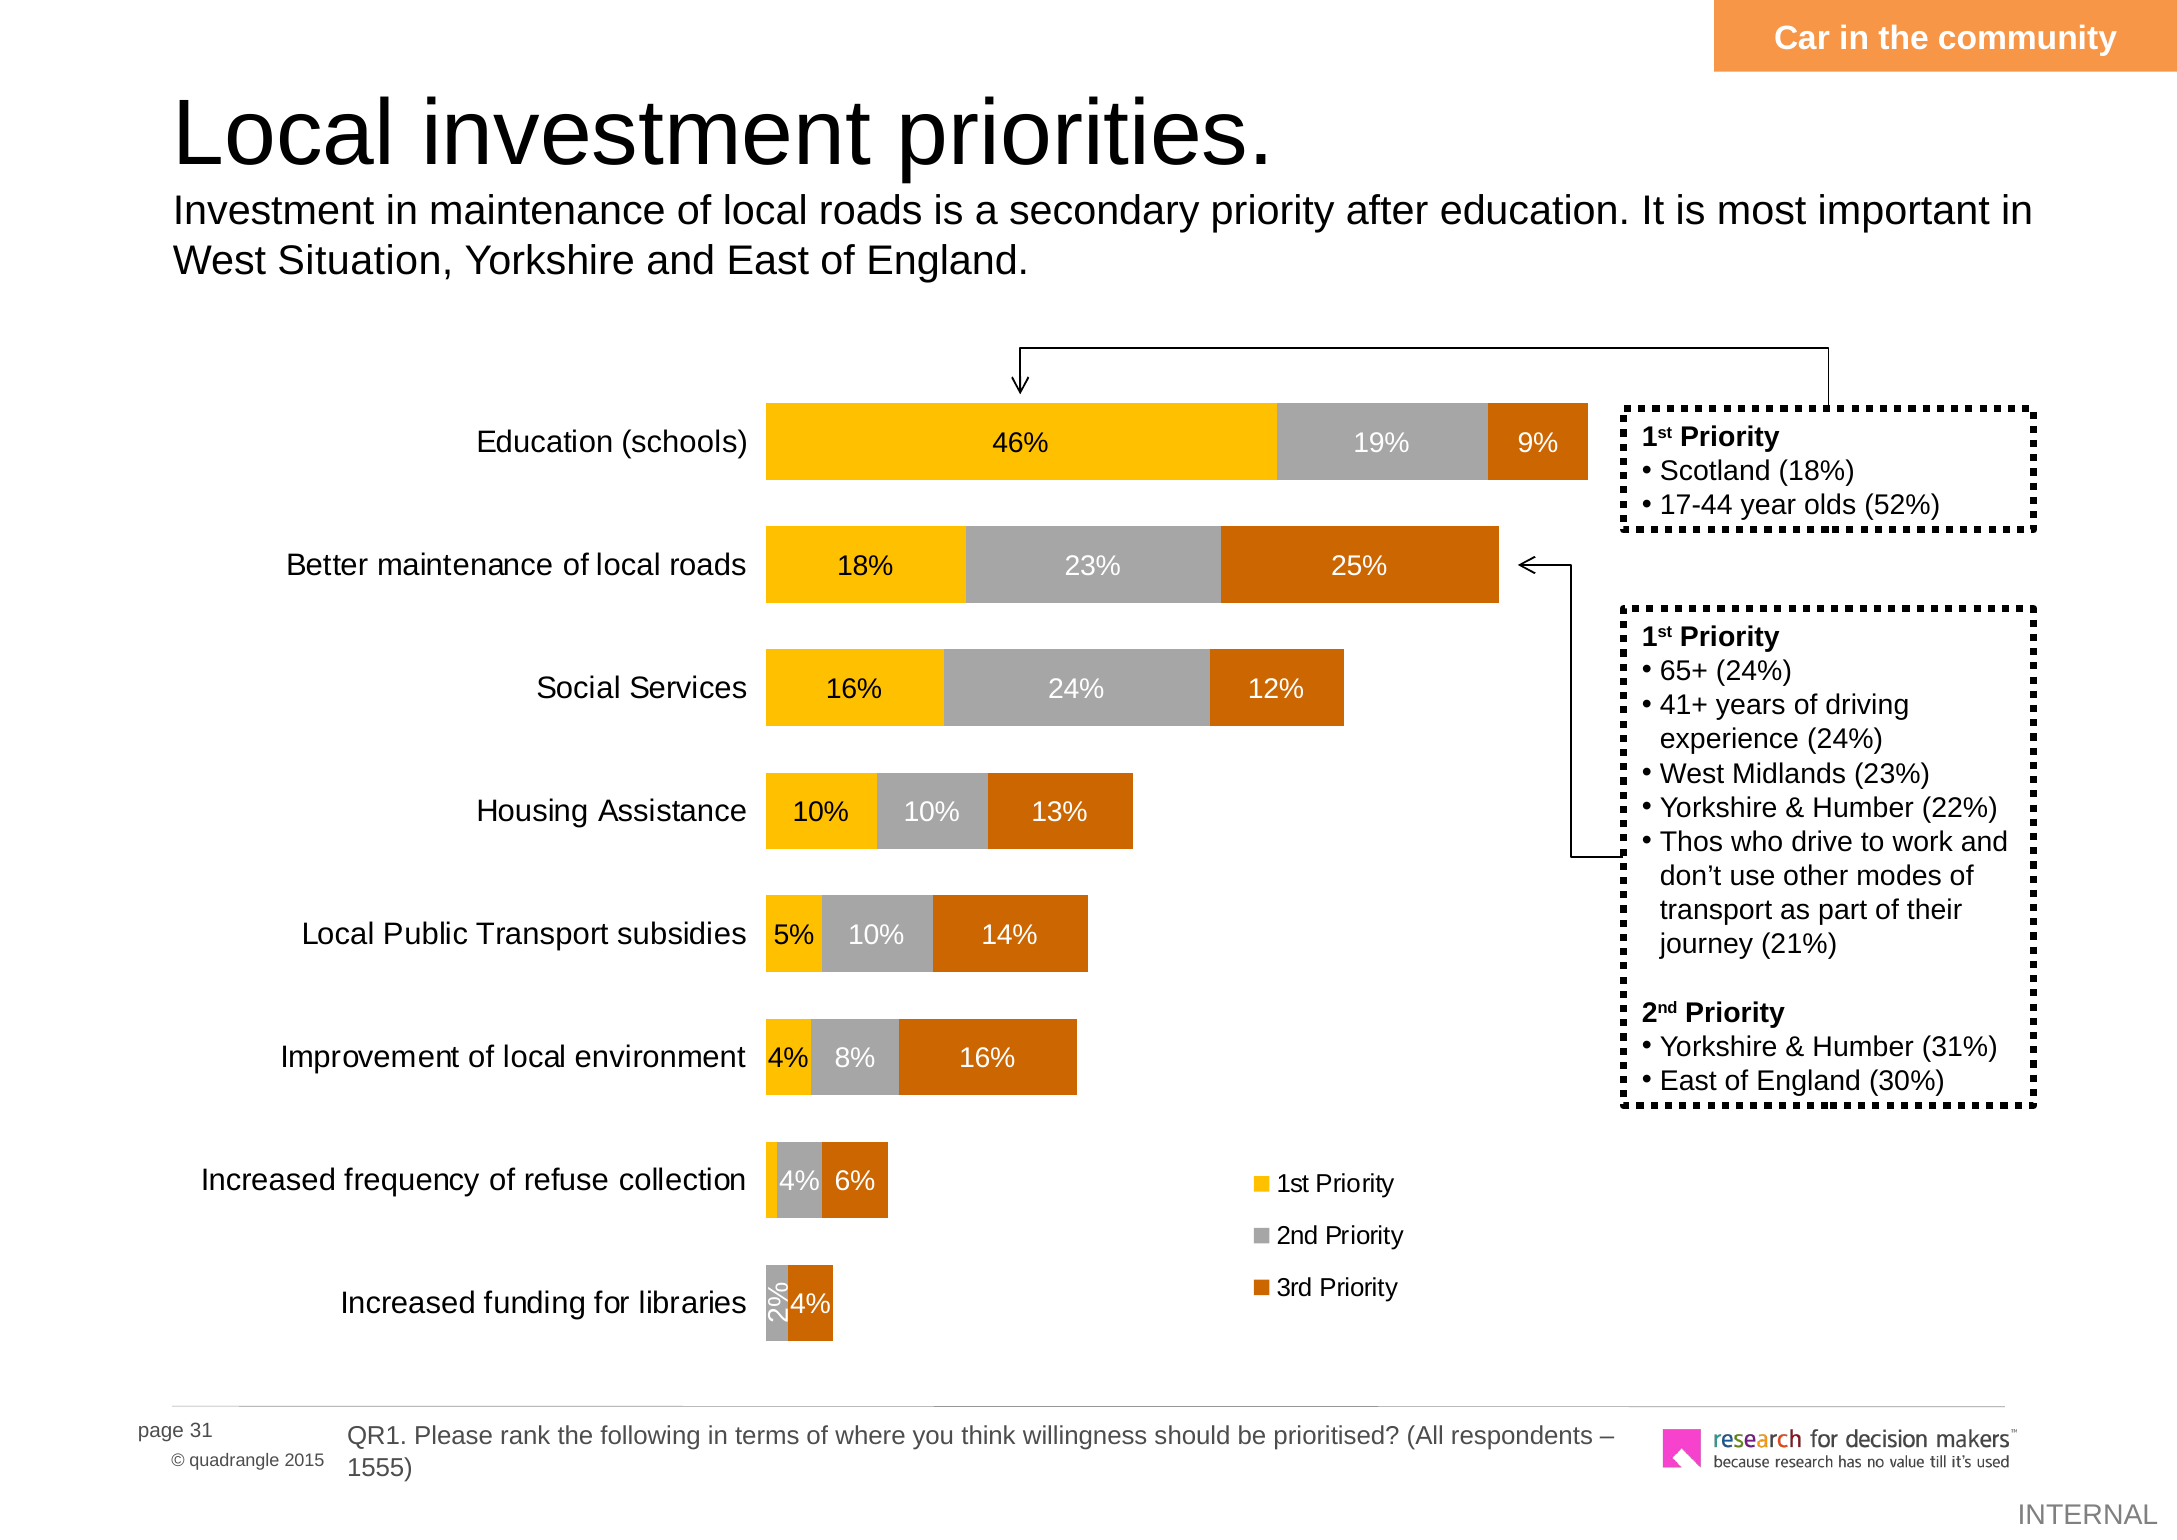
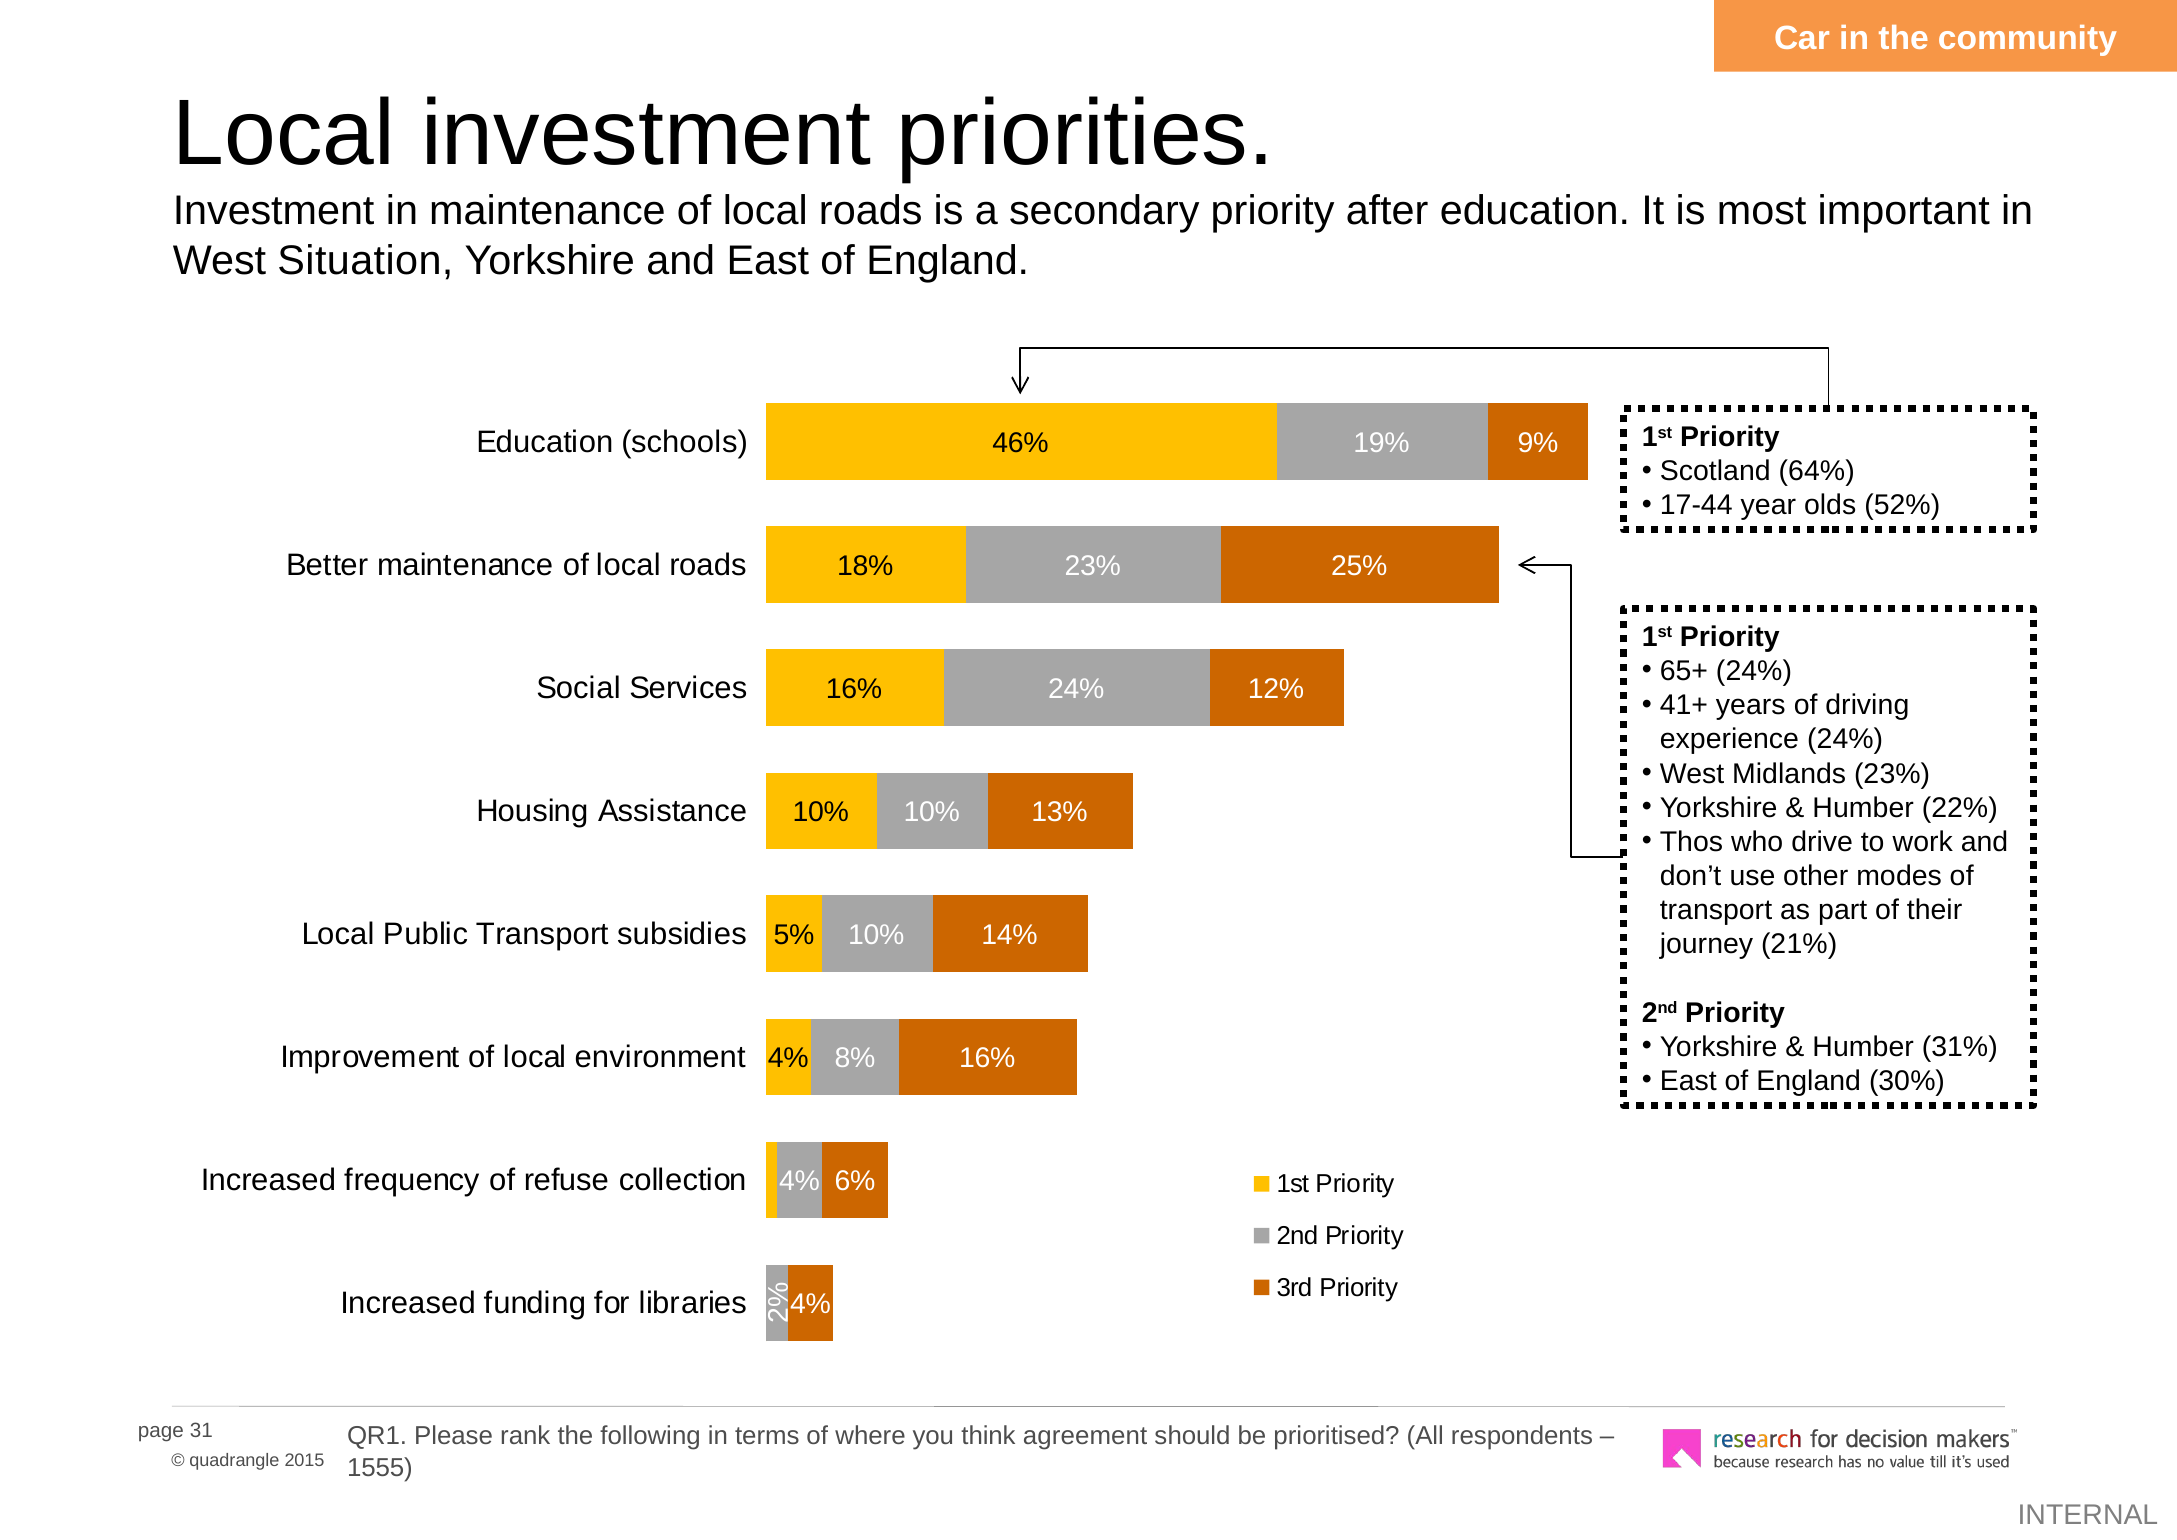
Scotland 18%: 18% -> 64%
willingness: willingness -> agreement
